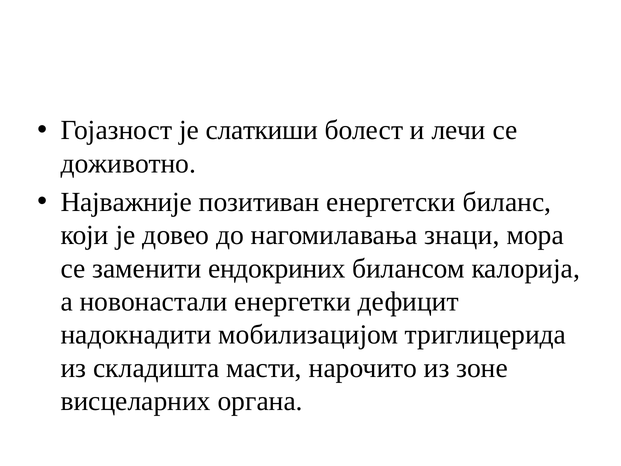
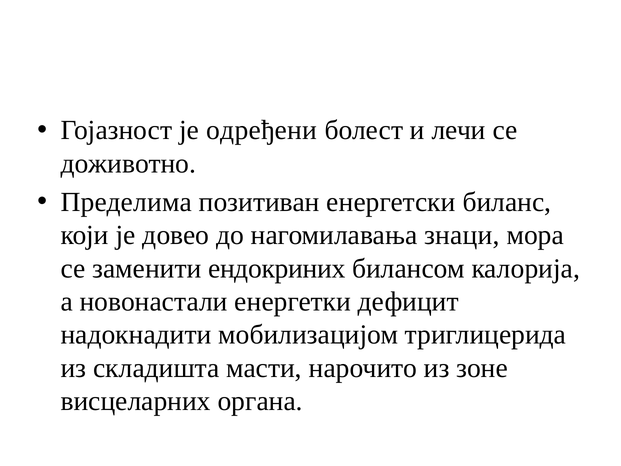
слаткиши: слаткиши -> одређени
Најважније: Најважније -> Пределима
